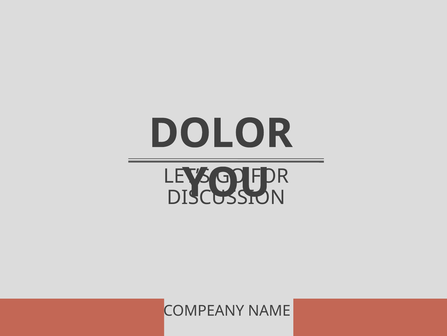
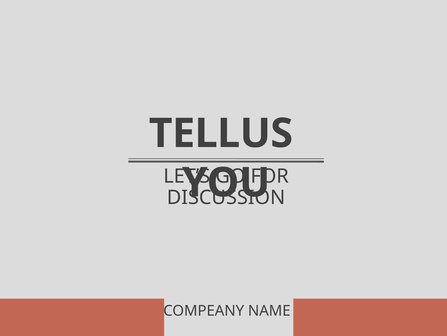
DOLOR: DOLOR -> TELLUS
